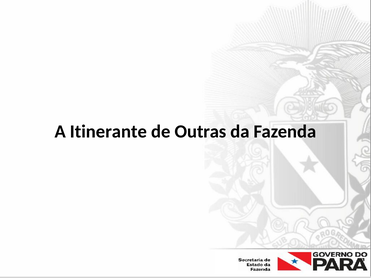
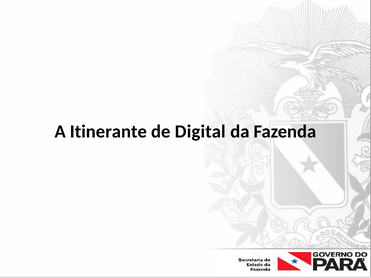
Outras: Outras -> Digital
